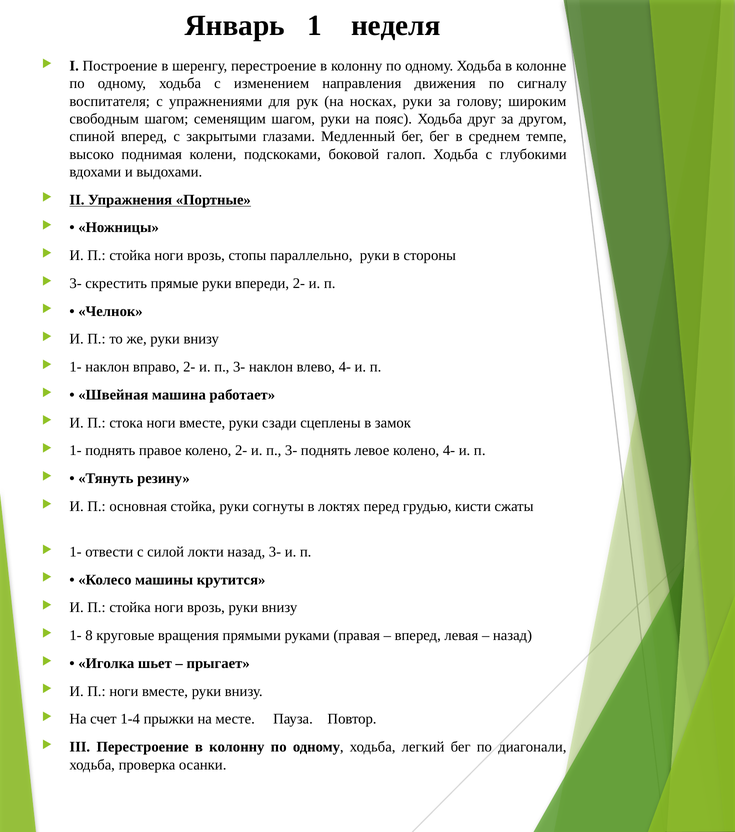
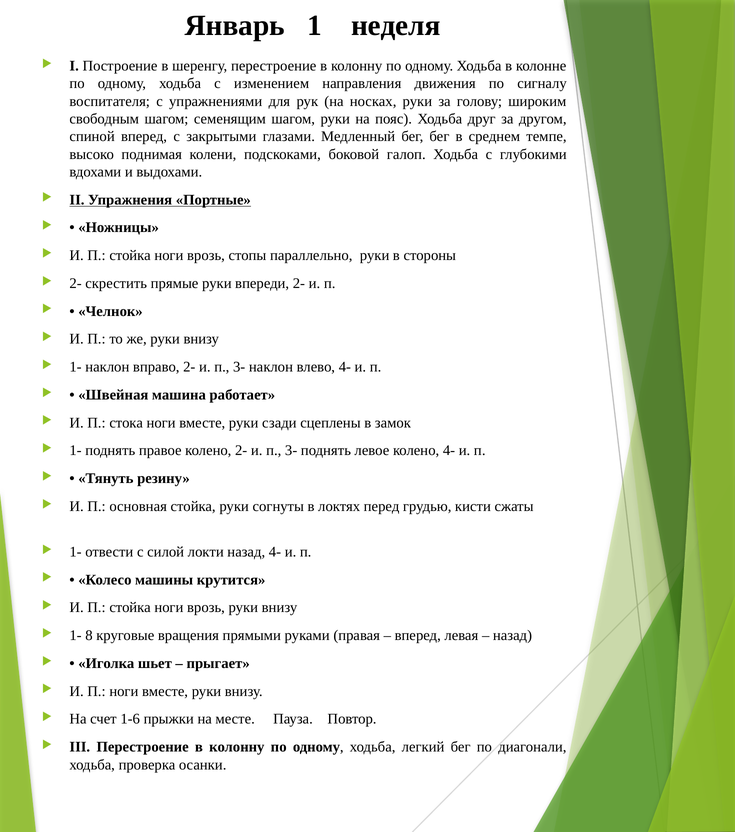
3- at (76, 283): 3- -> 2-
назад 3-: 3- -> 4-
1-4: 1-4 -> 1-6
